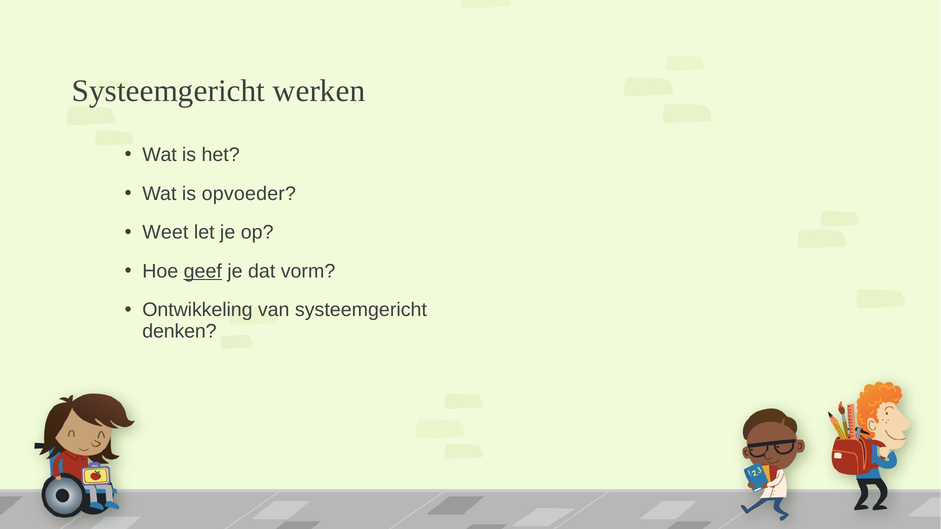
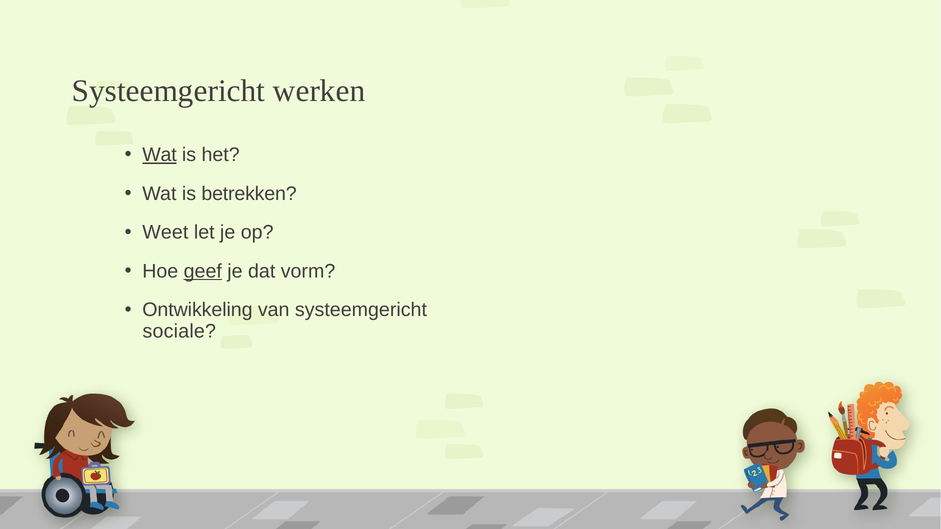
Wat at (159, 155) underline: none -> present
opvoeder: opvoeder -> betrekken
denken: denken -> sociale
